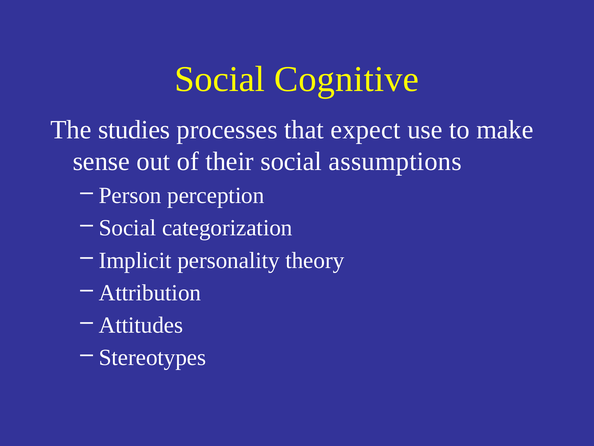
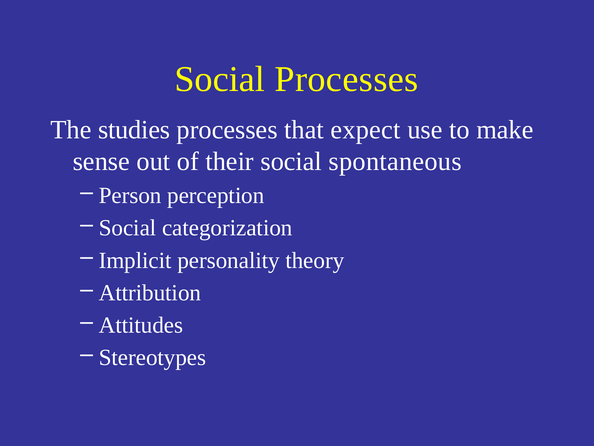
Social Cognitive: Cognitive -> Processes
assumptions: assumptions -> spontaneous
